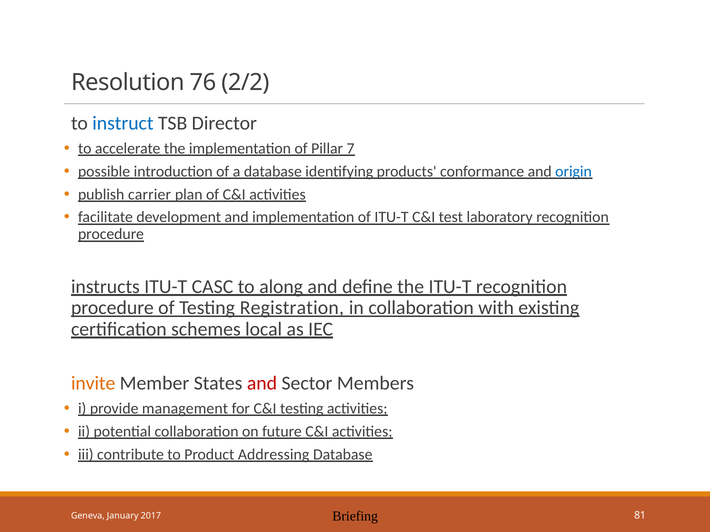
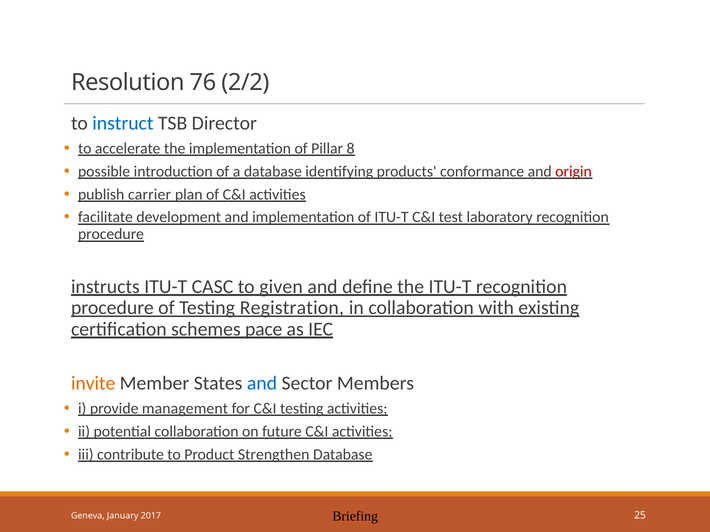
7: 7 -> 8
origin colour: blue -> red
along: along -> given
local: local -> pace
and at (262, 384) colour: red -> blue
Addressing: Addressing -> Strengthen
81: 81 -> 25
